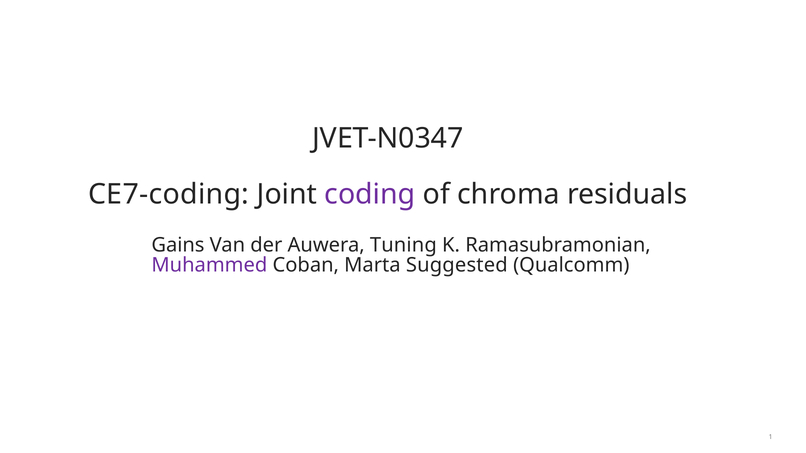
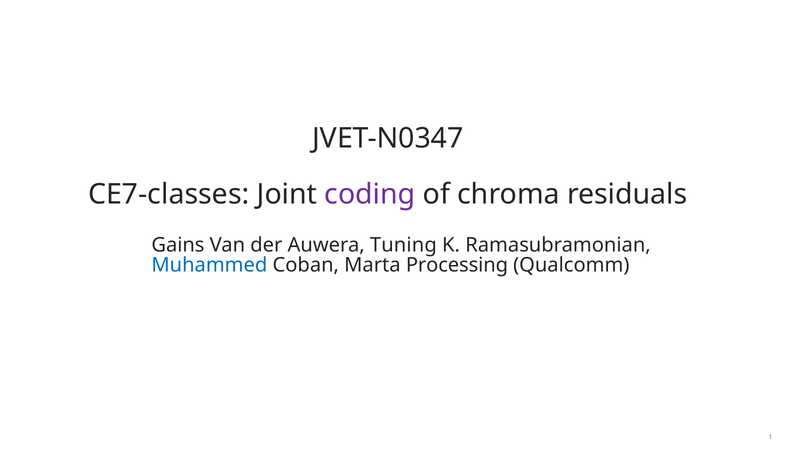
CE7-coding: CE7-coding -> CE7-classes
Muhammed colour: purple -> blue
Suggested: Suggested -> Processing
